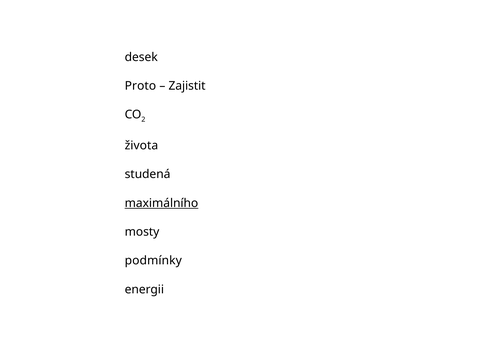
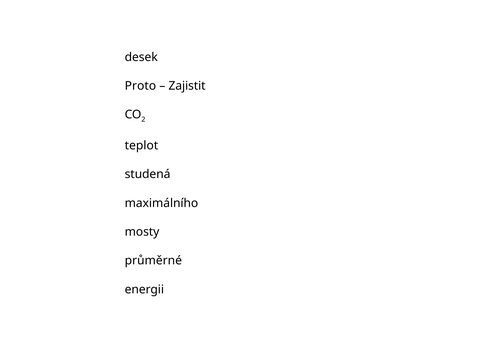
života: života -> teplot
maximálního underline: present -> none
podmínky: podmínky -> průměrné
